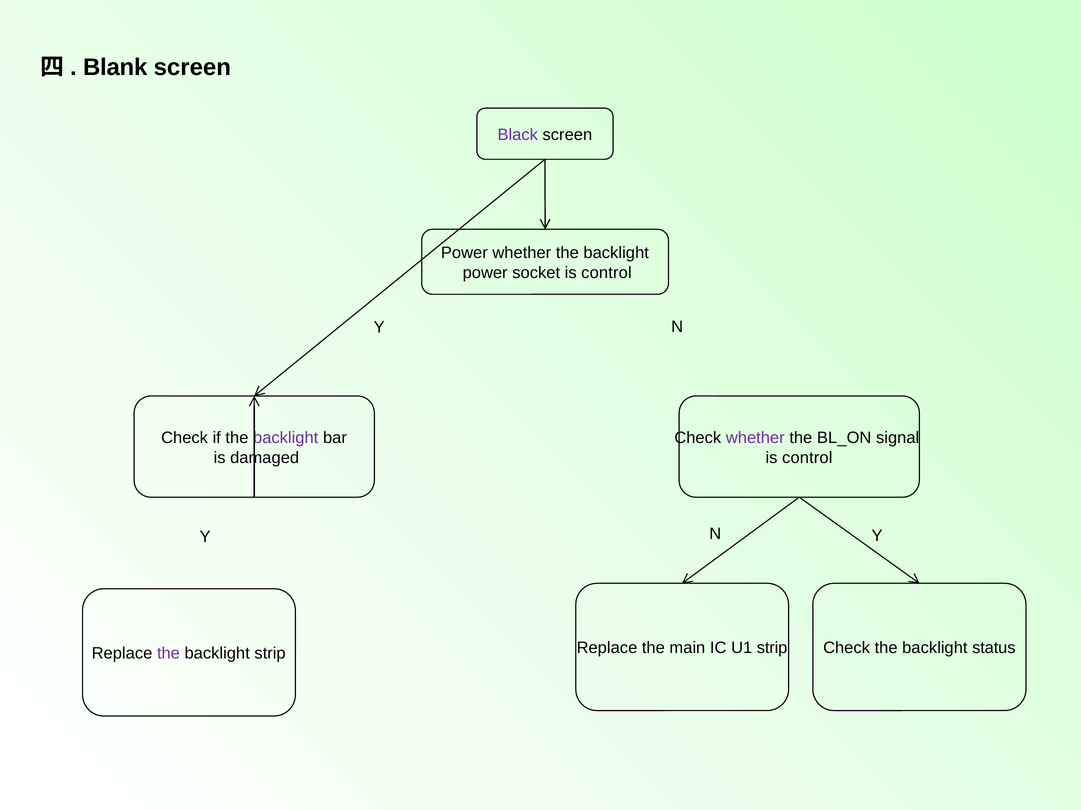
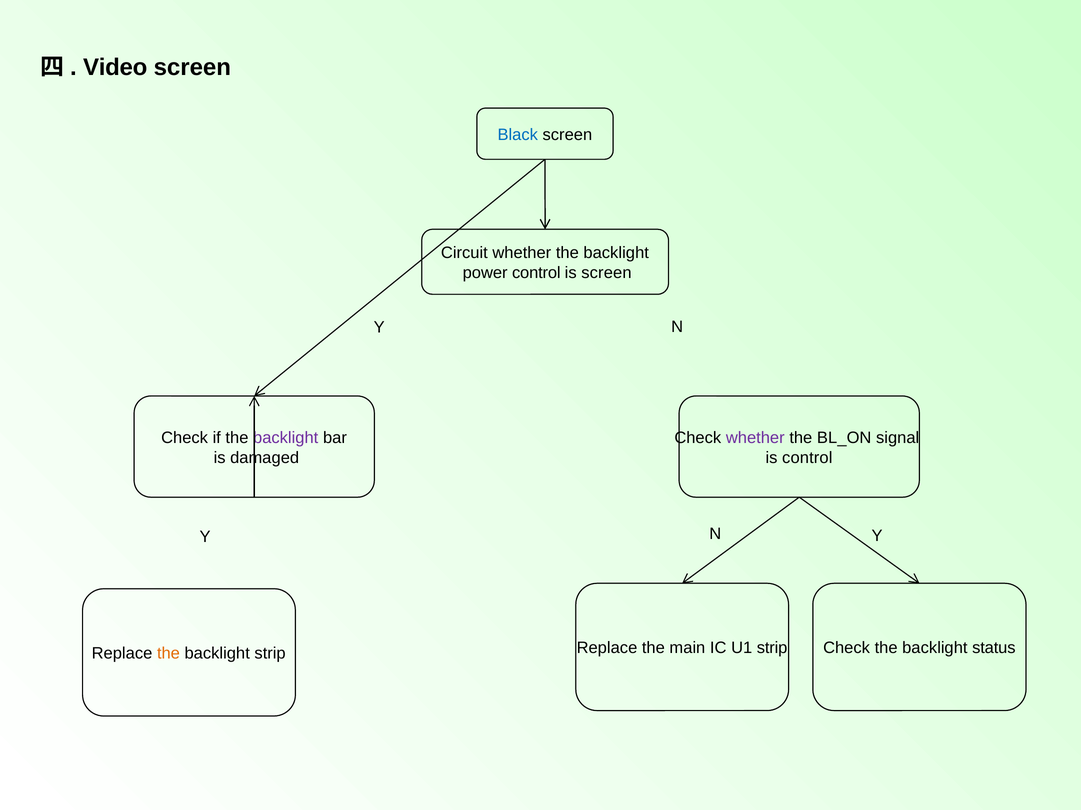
Blank: Blank -> Video
Black colour: purple -> blue
Power at (464, 253): Power -> Circuit
power socket: socket -> control
control at (606, 273): control -> screen
the at (168, 654) colour: purple -> orange
